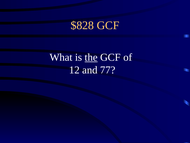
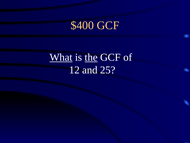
$828: $828 -> $400
What underline: none -> present
77: 77 -> 25
